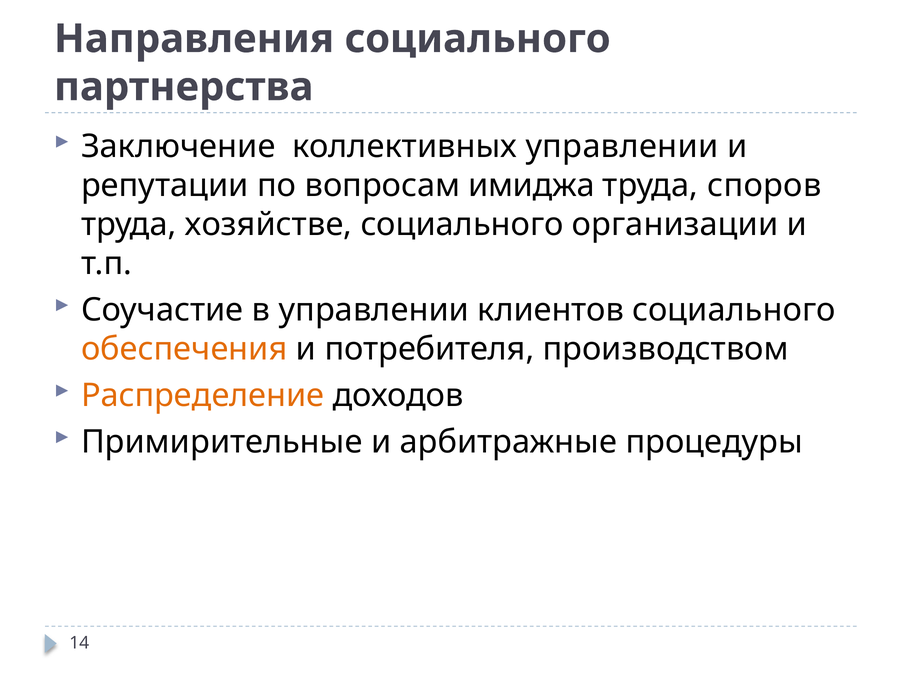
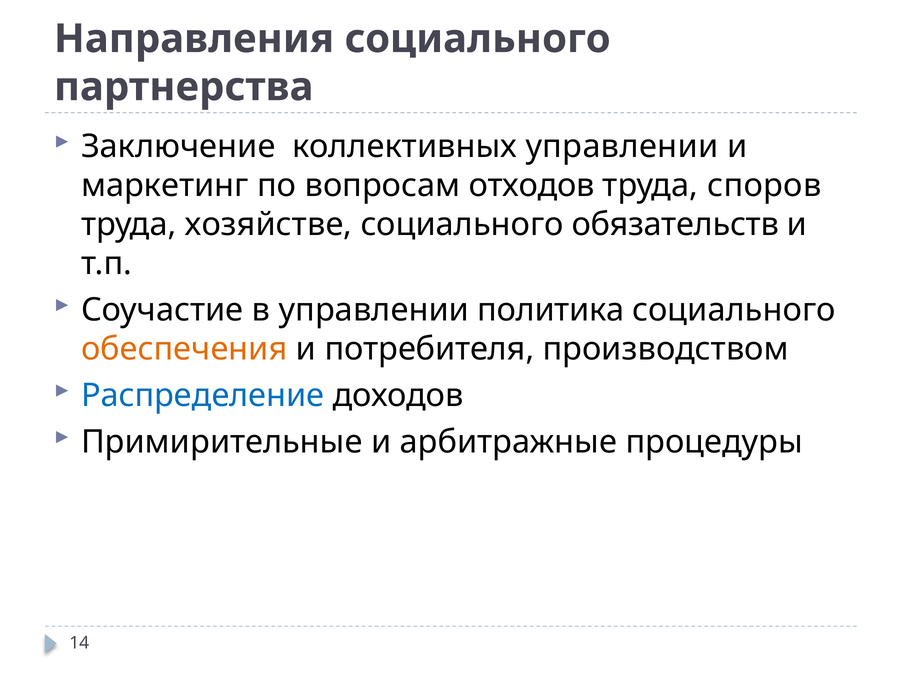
репутации: репутации -> маркетинг
имиджа: имиджа -> отходов
организации: организации -> обязательств
клиентов: клиентов -> политика
Распределение colour: orange -> blue
